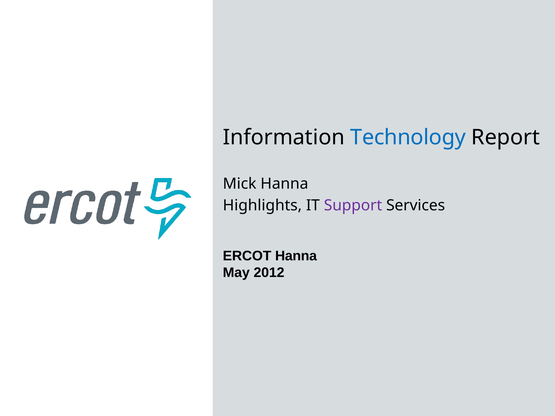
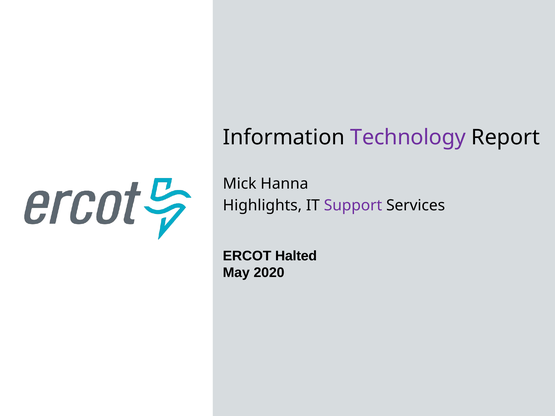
Technology colour: blue -> purple
ERCOT Hanna: Hanna -> Halted
2012: 2012 -> 2020
